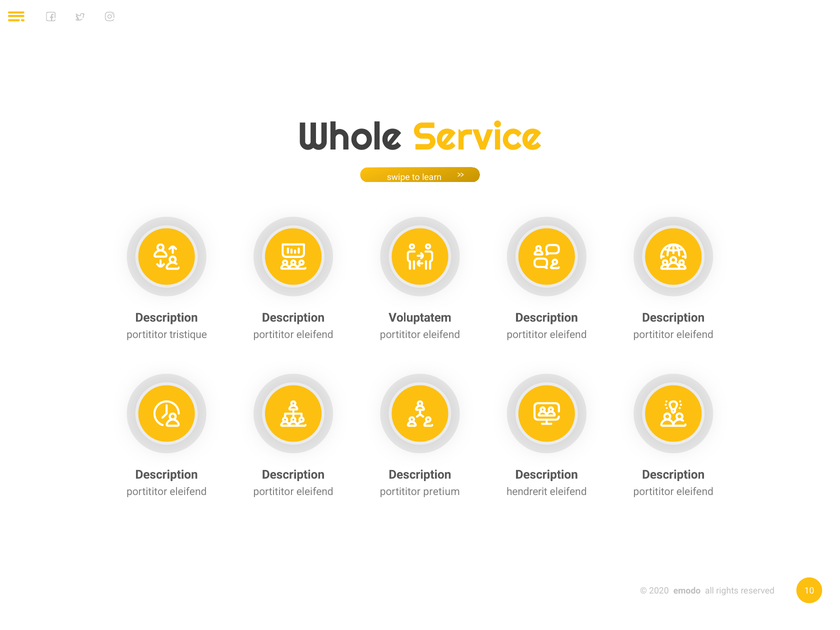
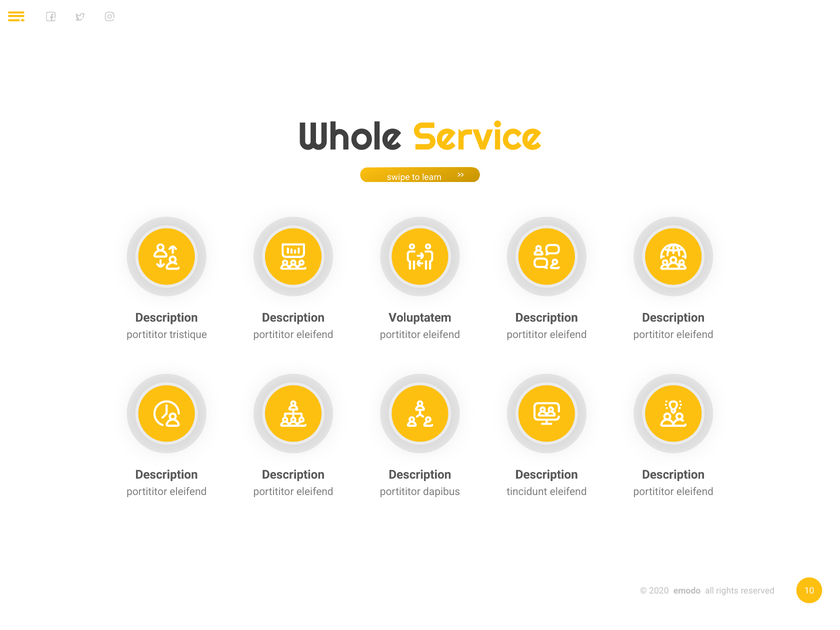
pretium: pretium -> dapibus
hendrerit: hendrerit -> tincidunt
